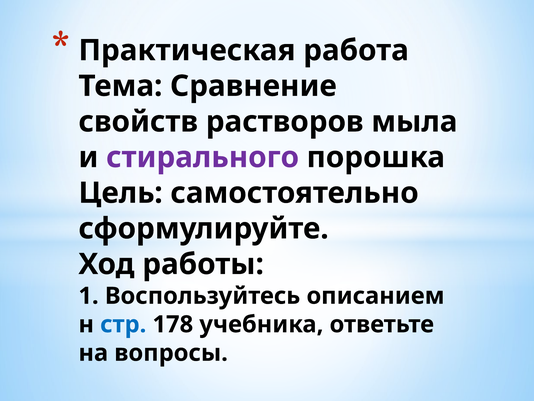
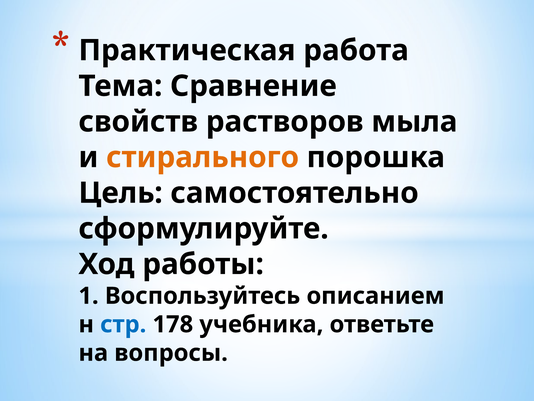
стирального colour: purple -> orange
